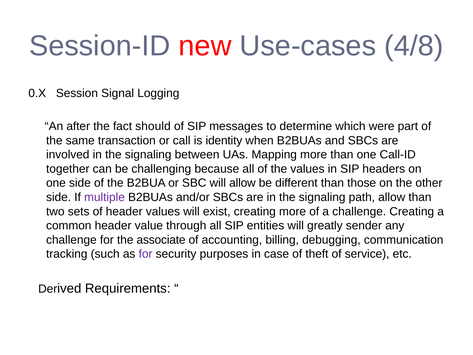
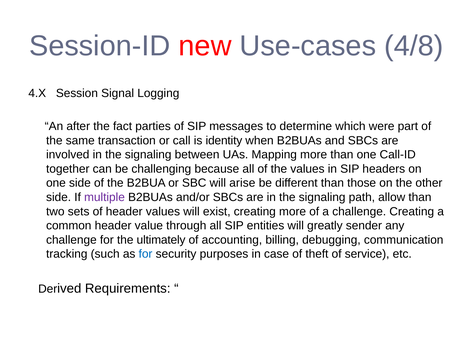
0.X: 0.X -> 4.X
should: should -> parties
will allow: allow -> arise
associate: associate -> ultimately
for at (146, 254) colour: purple -> blue
